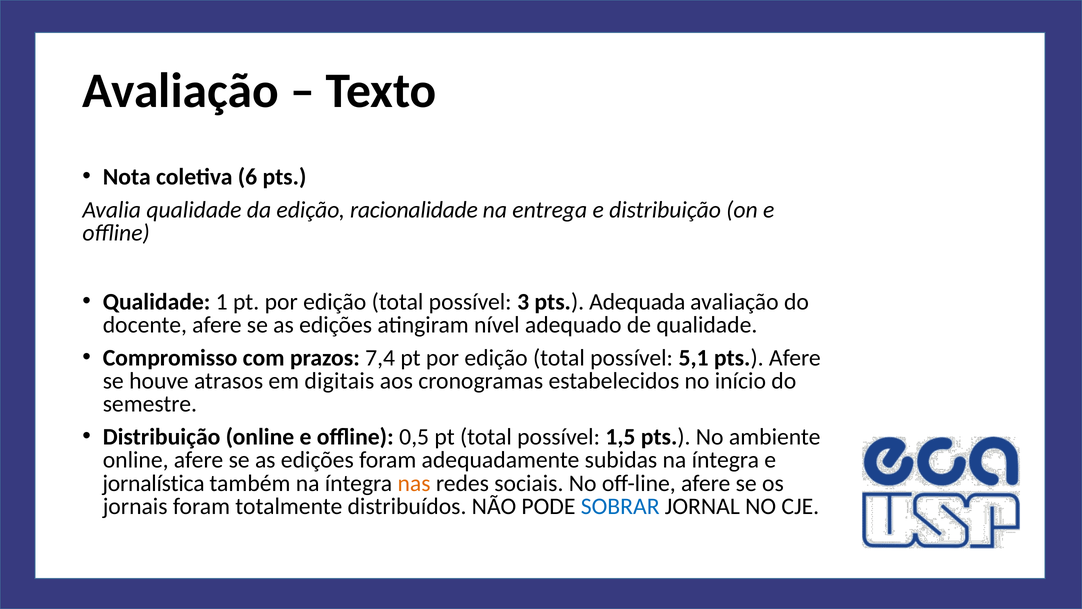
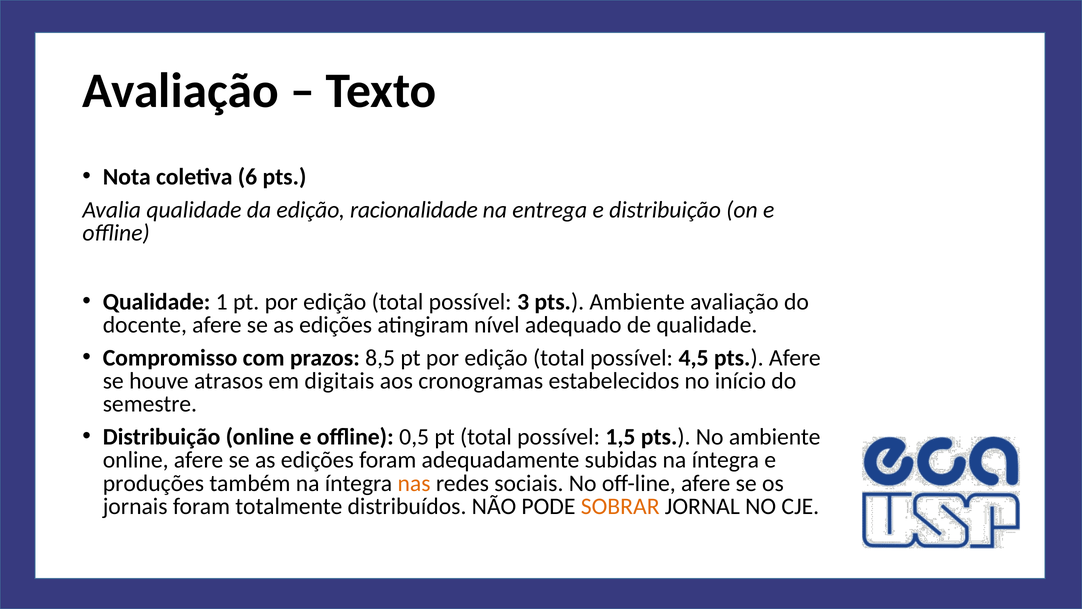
pts Adequada: Adequada -> Ambiente
7,4: 7,4 -> 8,5
5,1: 5,1 -> 4,5
jornalística: jornalística -> produções
SOBRAR colour: blue -> orange
